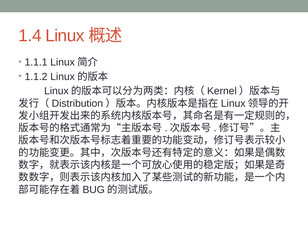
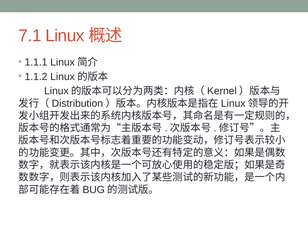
1.4: 1.4 -> 7.1
